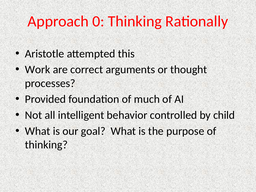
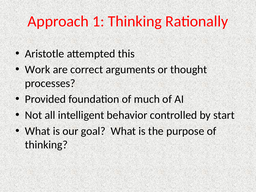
0: 0 -> 1
child: child -> start
